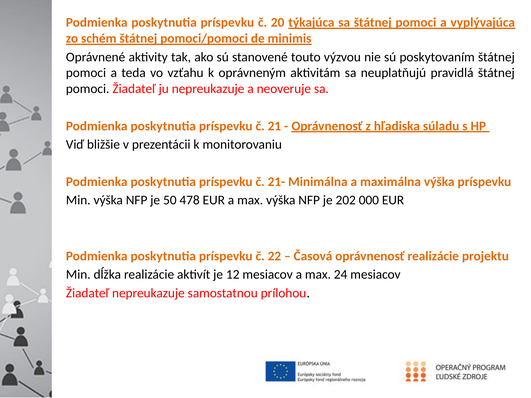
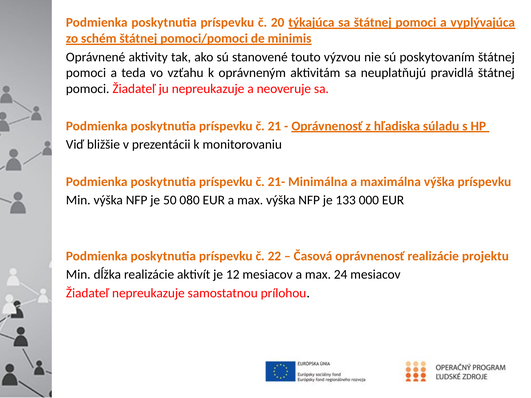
478: 478 -> 080
202: 202 -> 133
